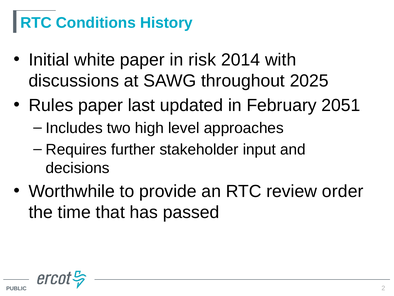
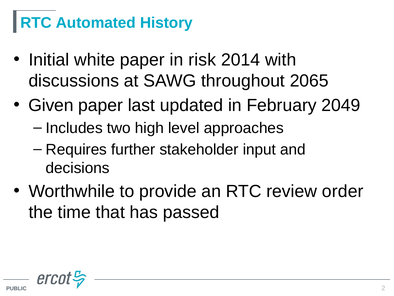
Conditions: Conditions -> Automated
2025: 2025 -> 2065
Rules: Rules -> Given
2051: 2051 -> 2049
